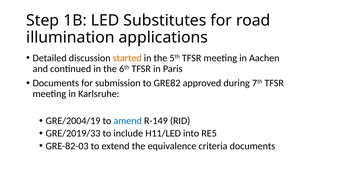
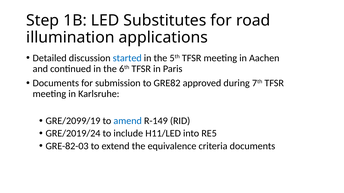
started colour: orange -> blue
GRE/2004/19: GRE/2004/19 -> GRE/2099/19
GRE/2019/33: GRE/2019/33 -> GRE/2019/24
